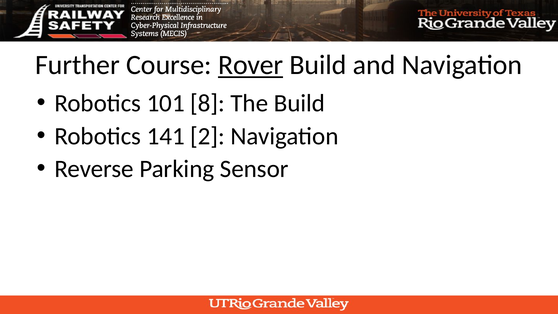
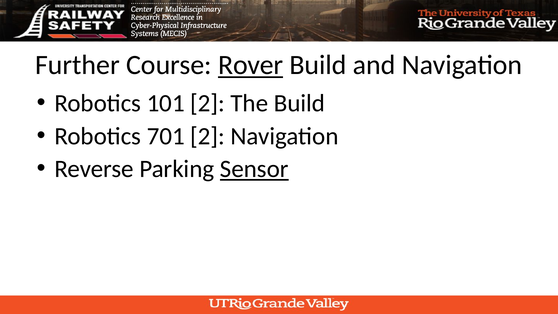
101 8: 8 -> 2
141: 141 -> 701
Sensor underline: none -> present
